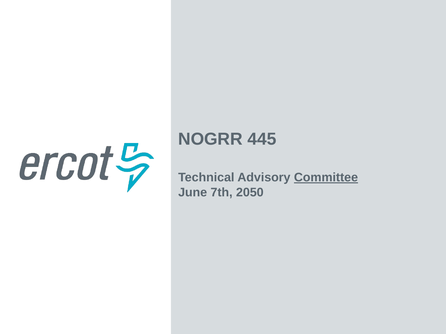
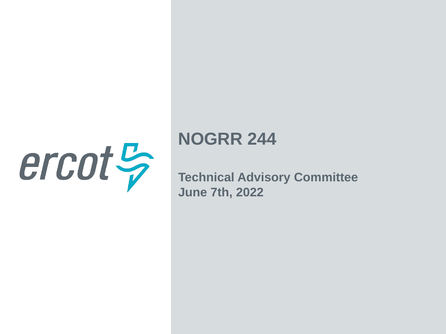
445: 445 -> 244
Committee underline: present -> none
2050: 2050 -> 2022
